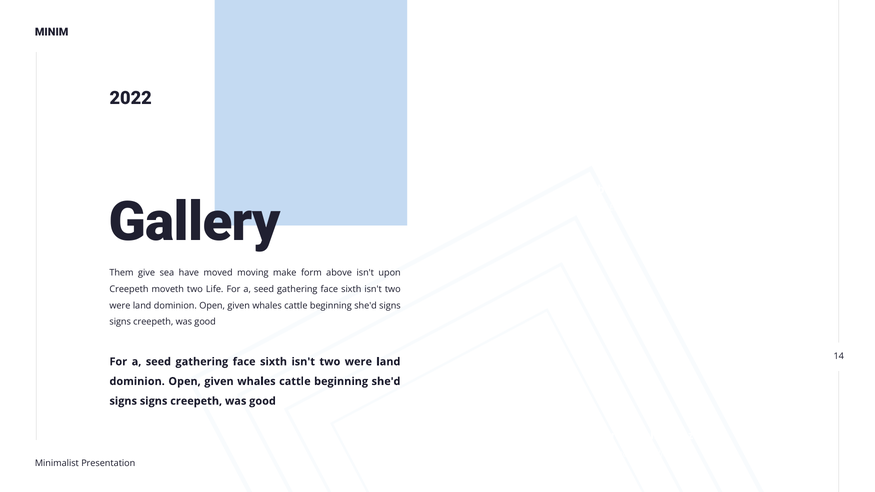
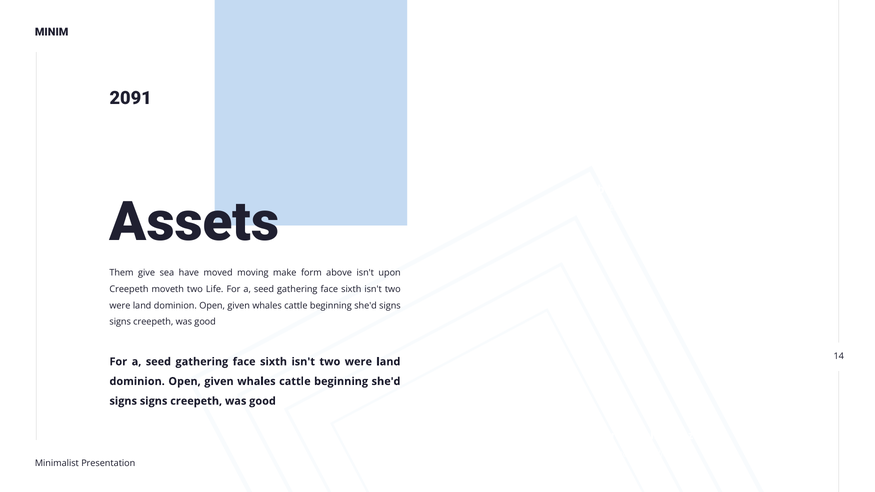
2022: 2022 -> 2091
Gallery: Gallery -> Assets
